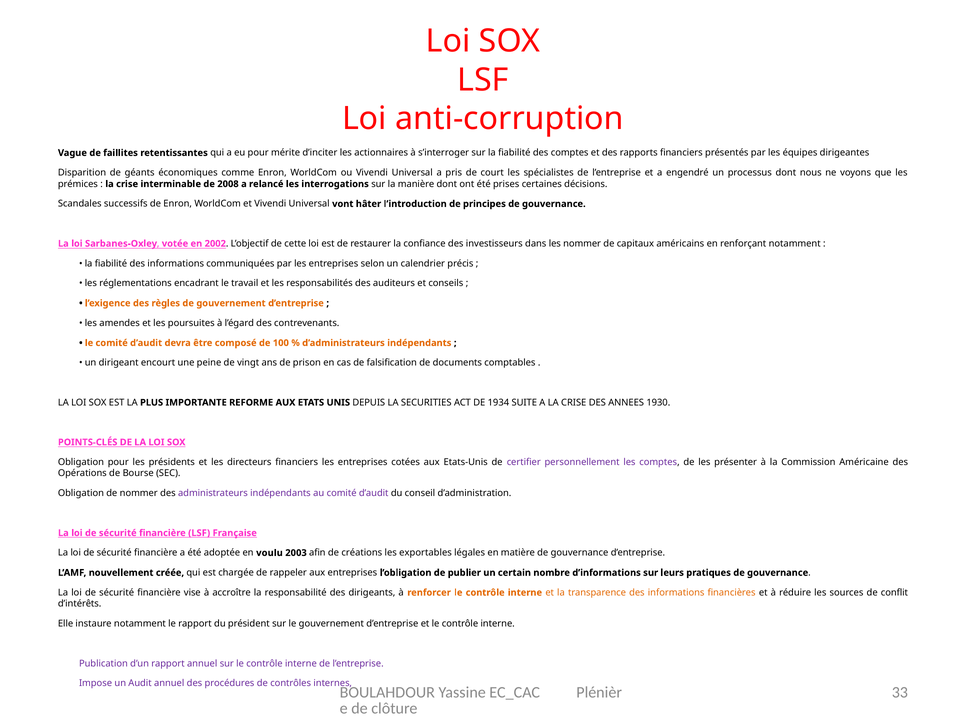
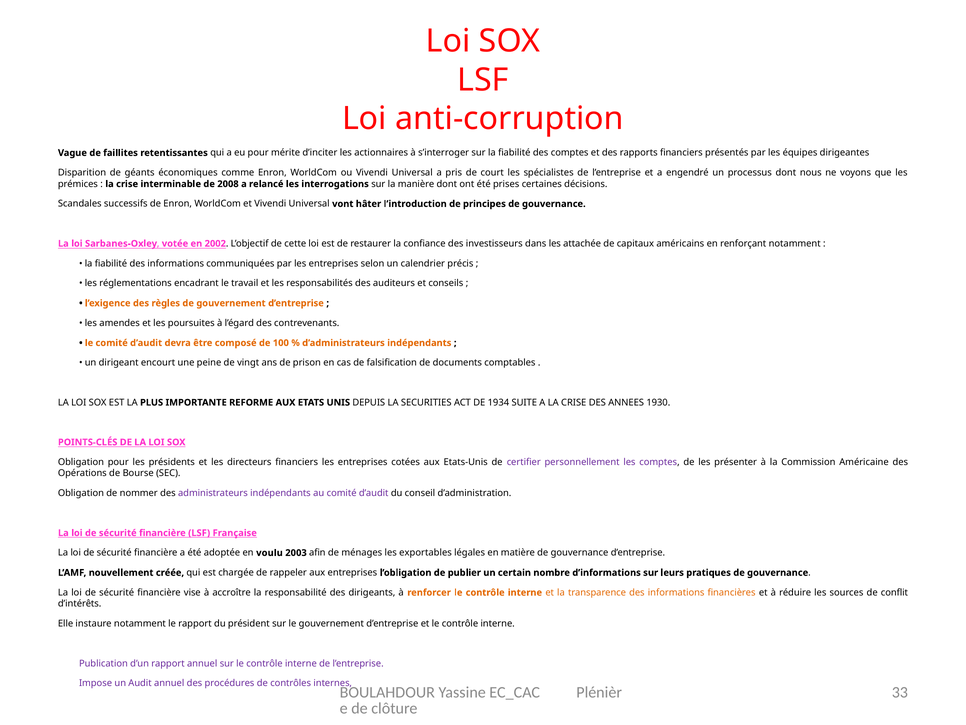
les nommer: nommer -> attachée
créations: créations -> ménages
